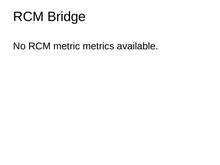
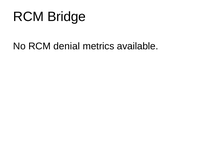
metric: metric -> denial
